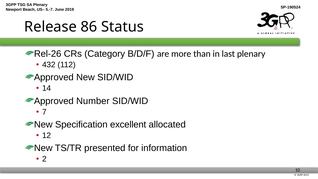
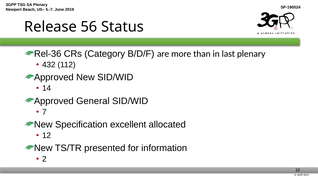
86: 86 -> 56
Rel-26: Rel-26 -> Rel-36
Number: Number -> General
